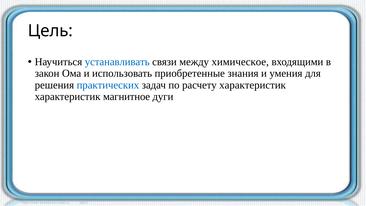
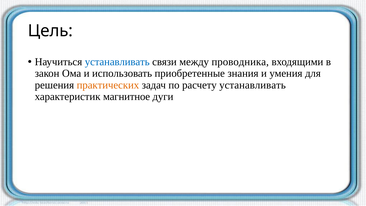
химическое: химическое -> проводника
практических colour: blue -> orange
расчету характеристик: характеристик -> устанавливать
